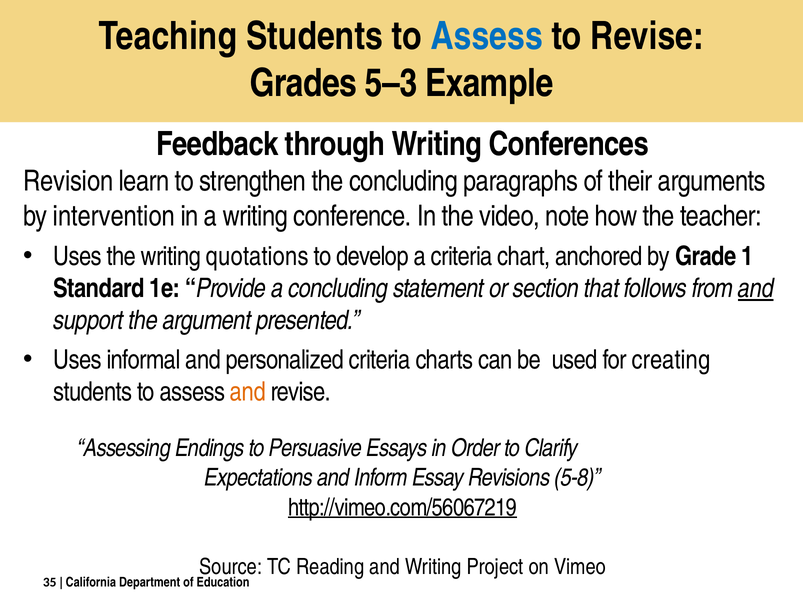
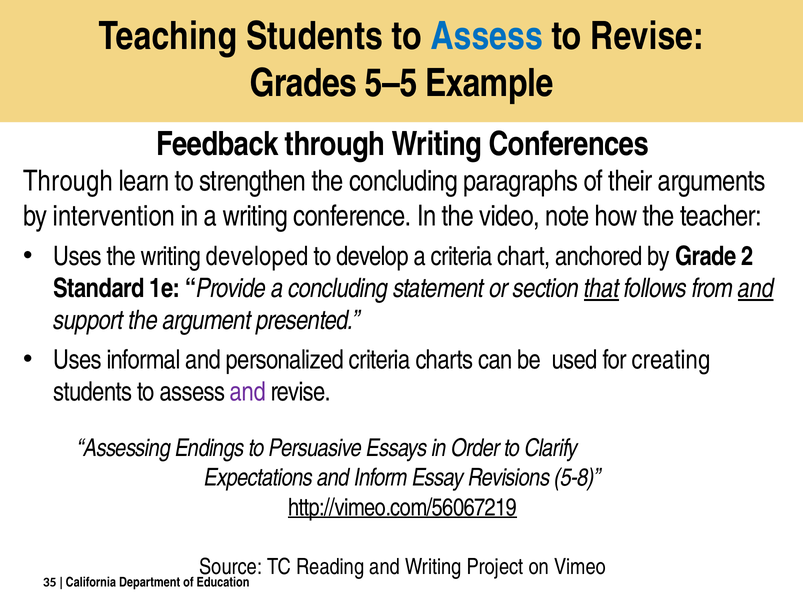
5–3: 5–3 -> 5–5
Revision at (68, 182): Revision -> Through
quotations: quotations -> developed
1: 1 -> 2
that underline: none -> present
and at (248, 392) colour: orange -> purple
